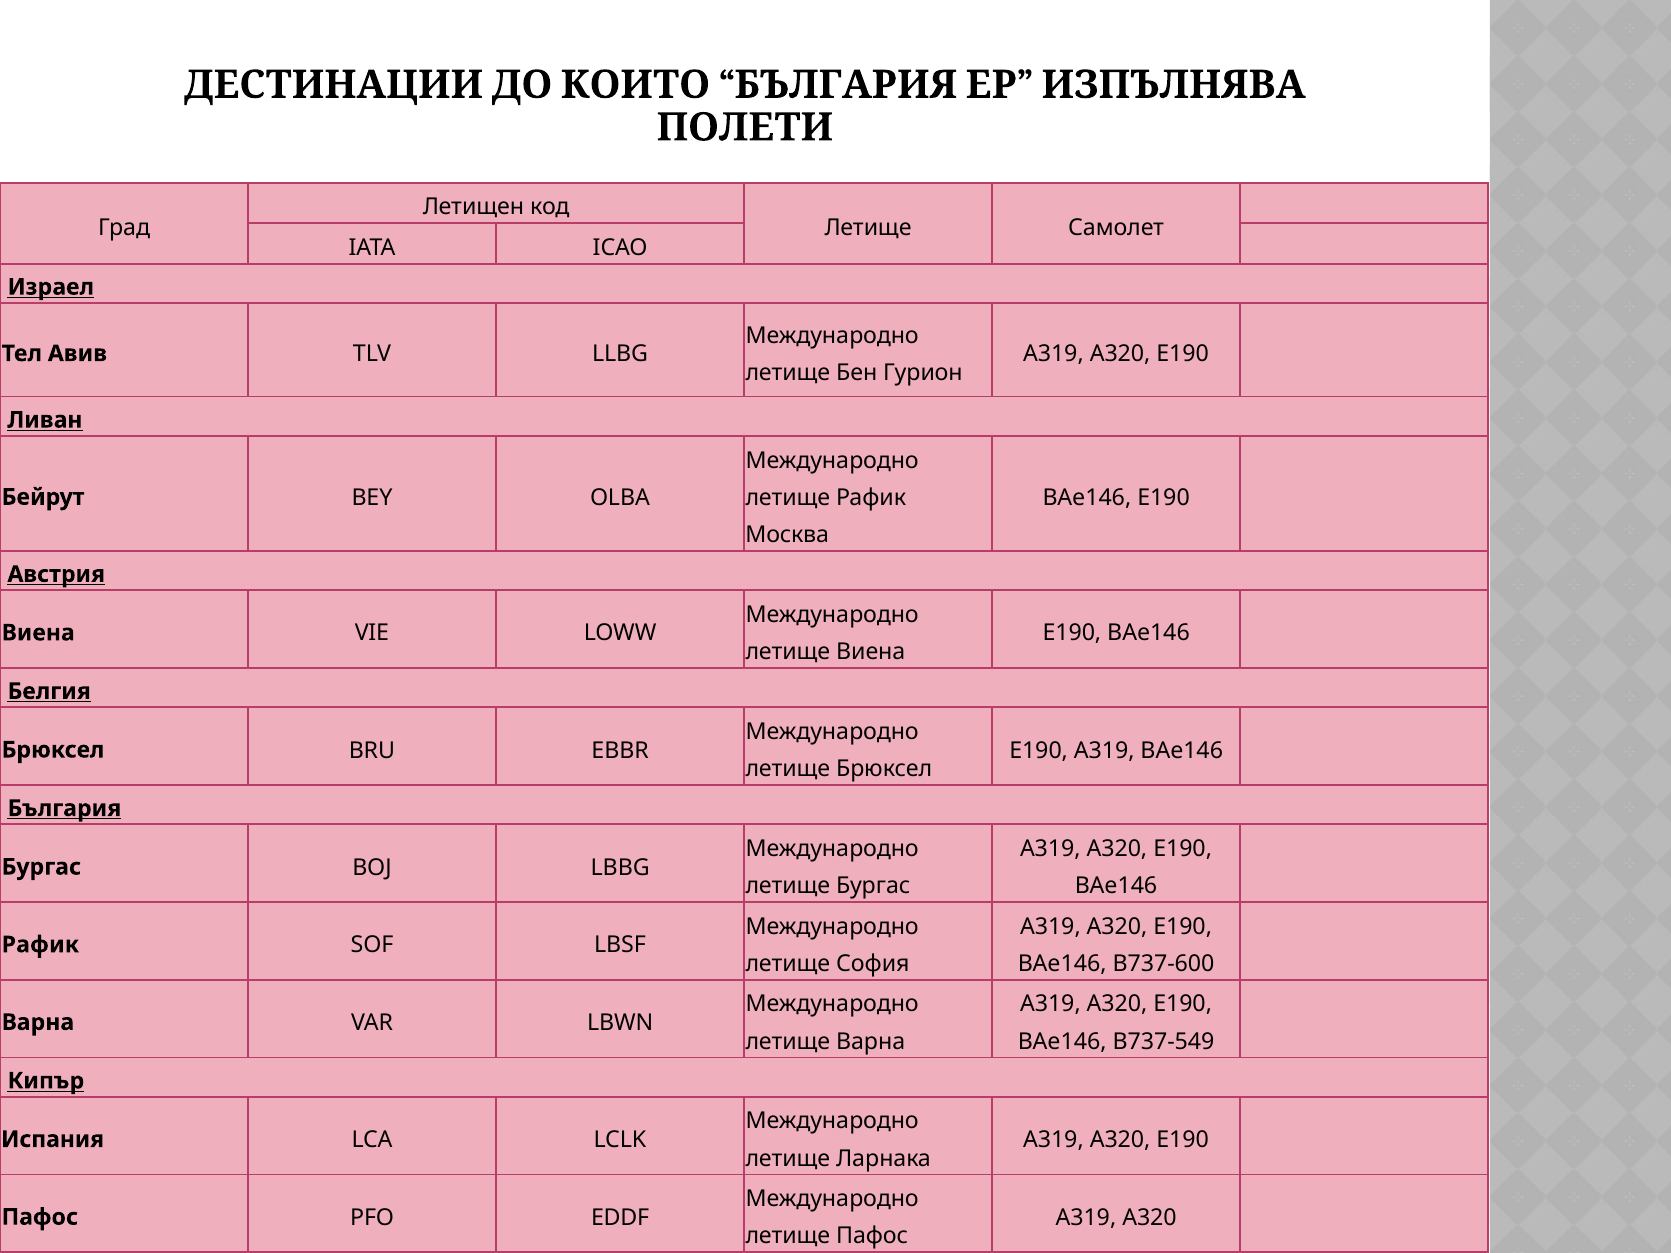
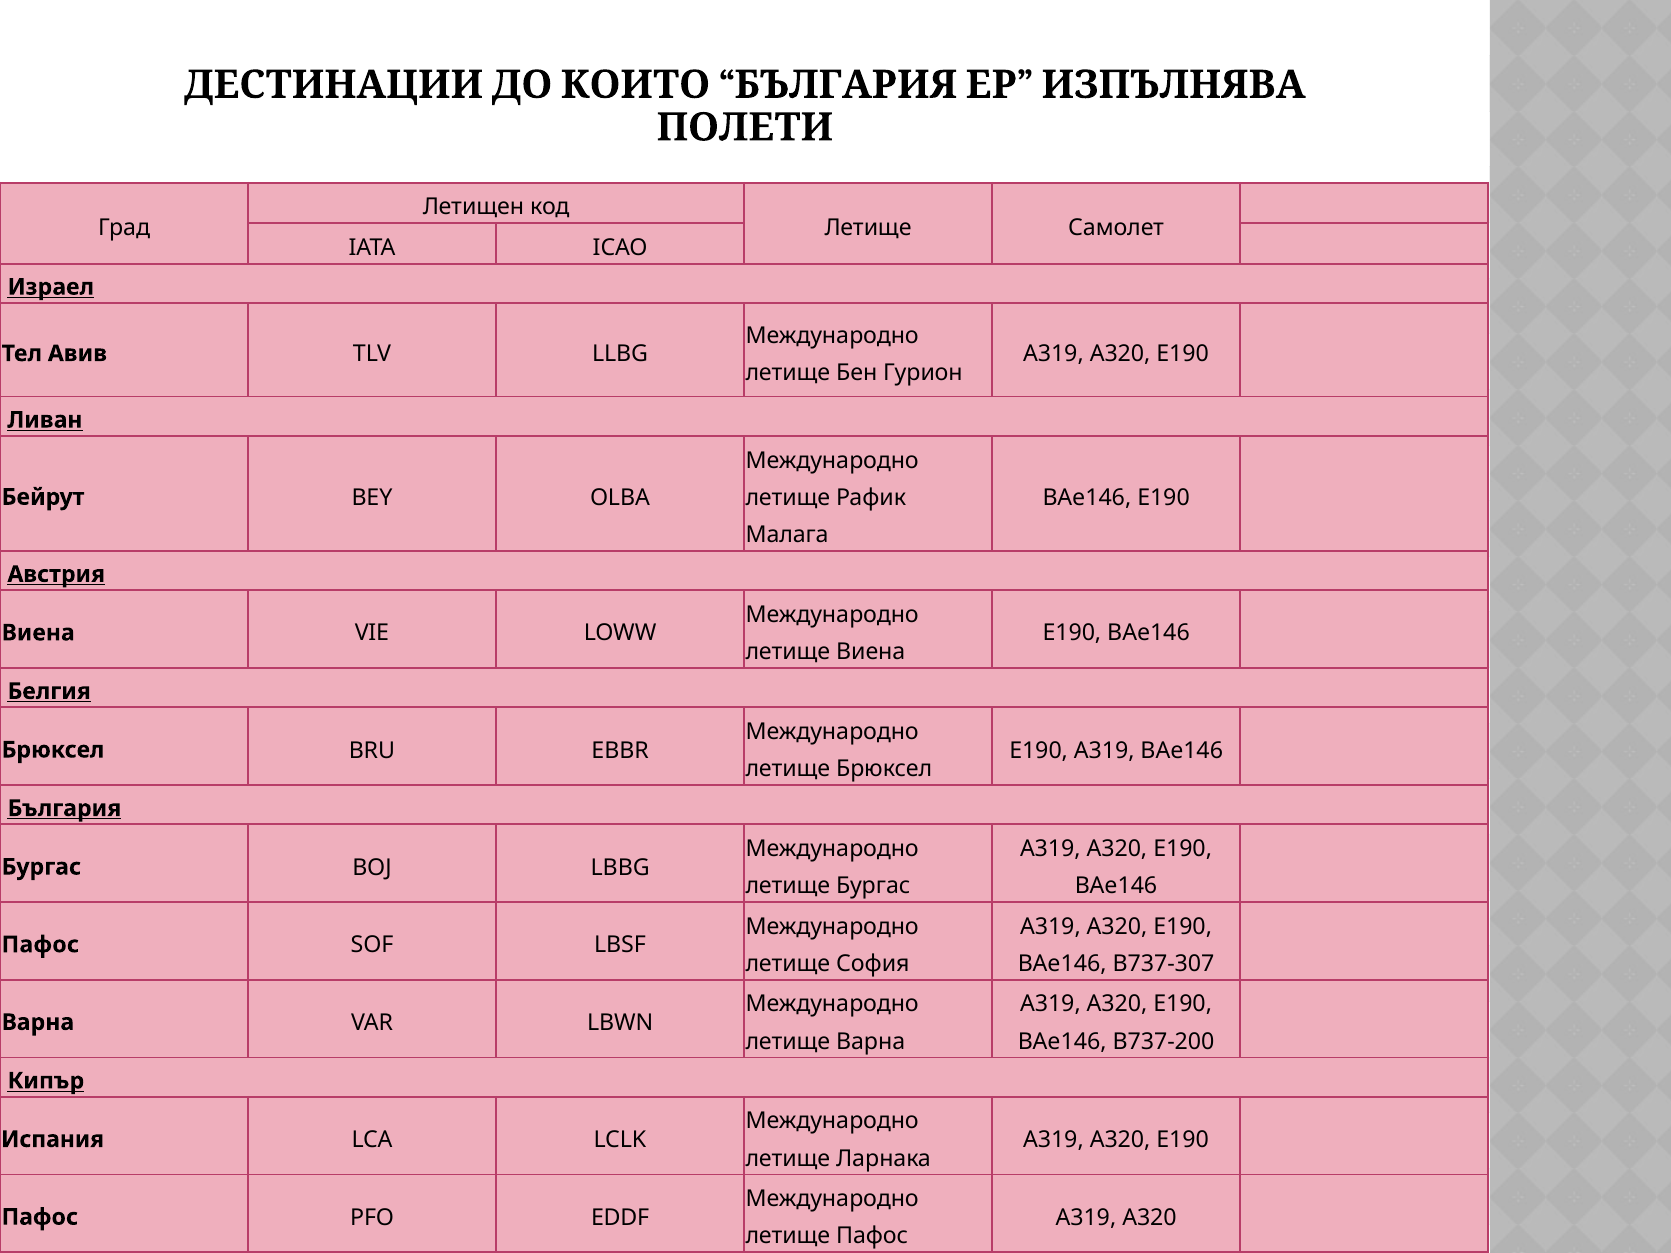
Москва: Москва -> Малага
Рафик at (40, 945): Рафик -> Пафос
B737-600: B737-600 -> B737-307
B737-549: B737-549 -> B737-200
